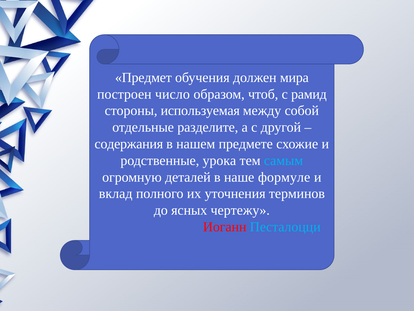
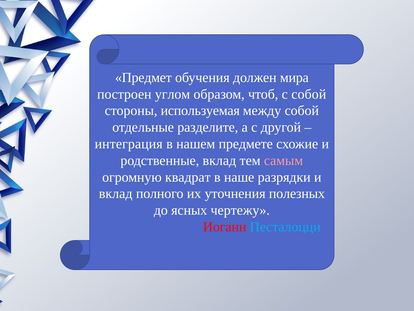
число: число -> углом
с рамид: рамид -> собой
содержания: содержания -> интеграция
родственные урока: урока -> вклад
самым colour: light blue -> pink
деталей: деталей -> квадрат
формуле: формуле -> разрядки
терминов: терминов -> полезных
